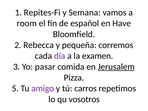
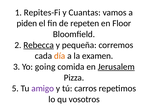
Semana: Semana -> Cuantas
room: room -> piden
español: español -> repeten
Have: Have -> Floor
Rebecca underline: none -> present
día colour: purple -> orange
pasar: pasar -> going
